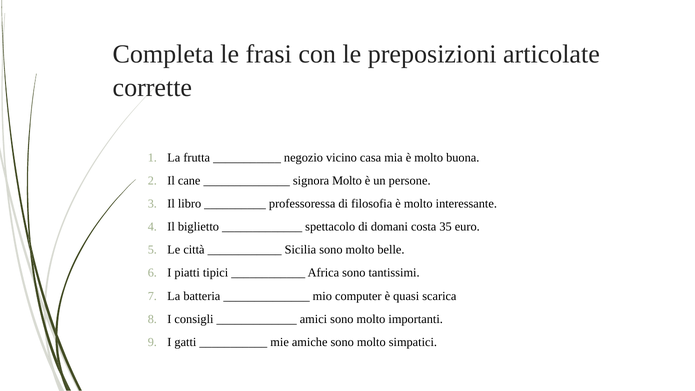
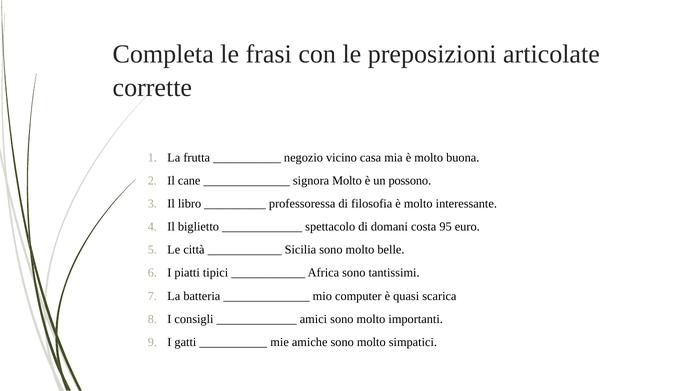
persone: persone -> possono
35: 35 -> 95
